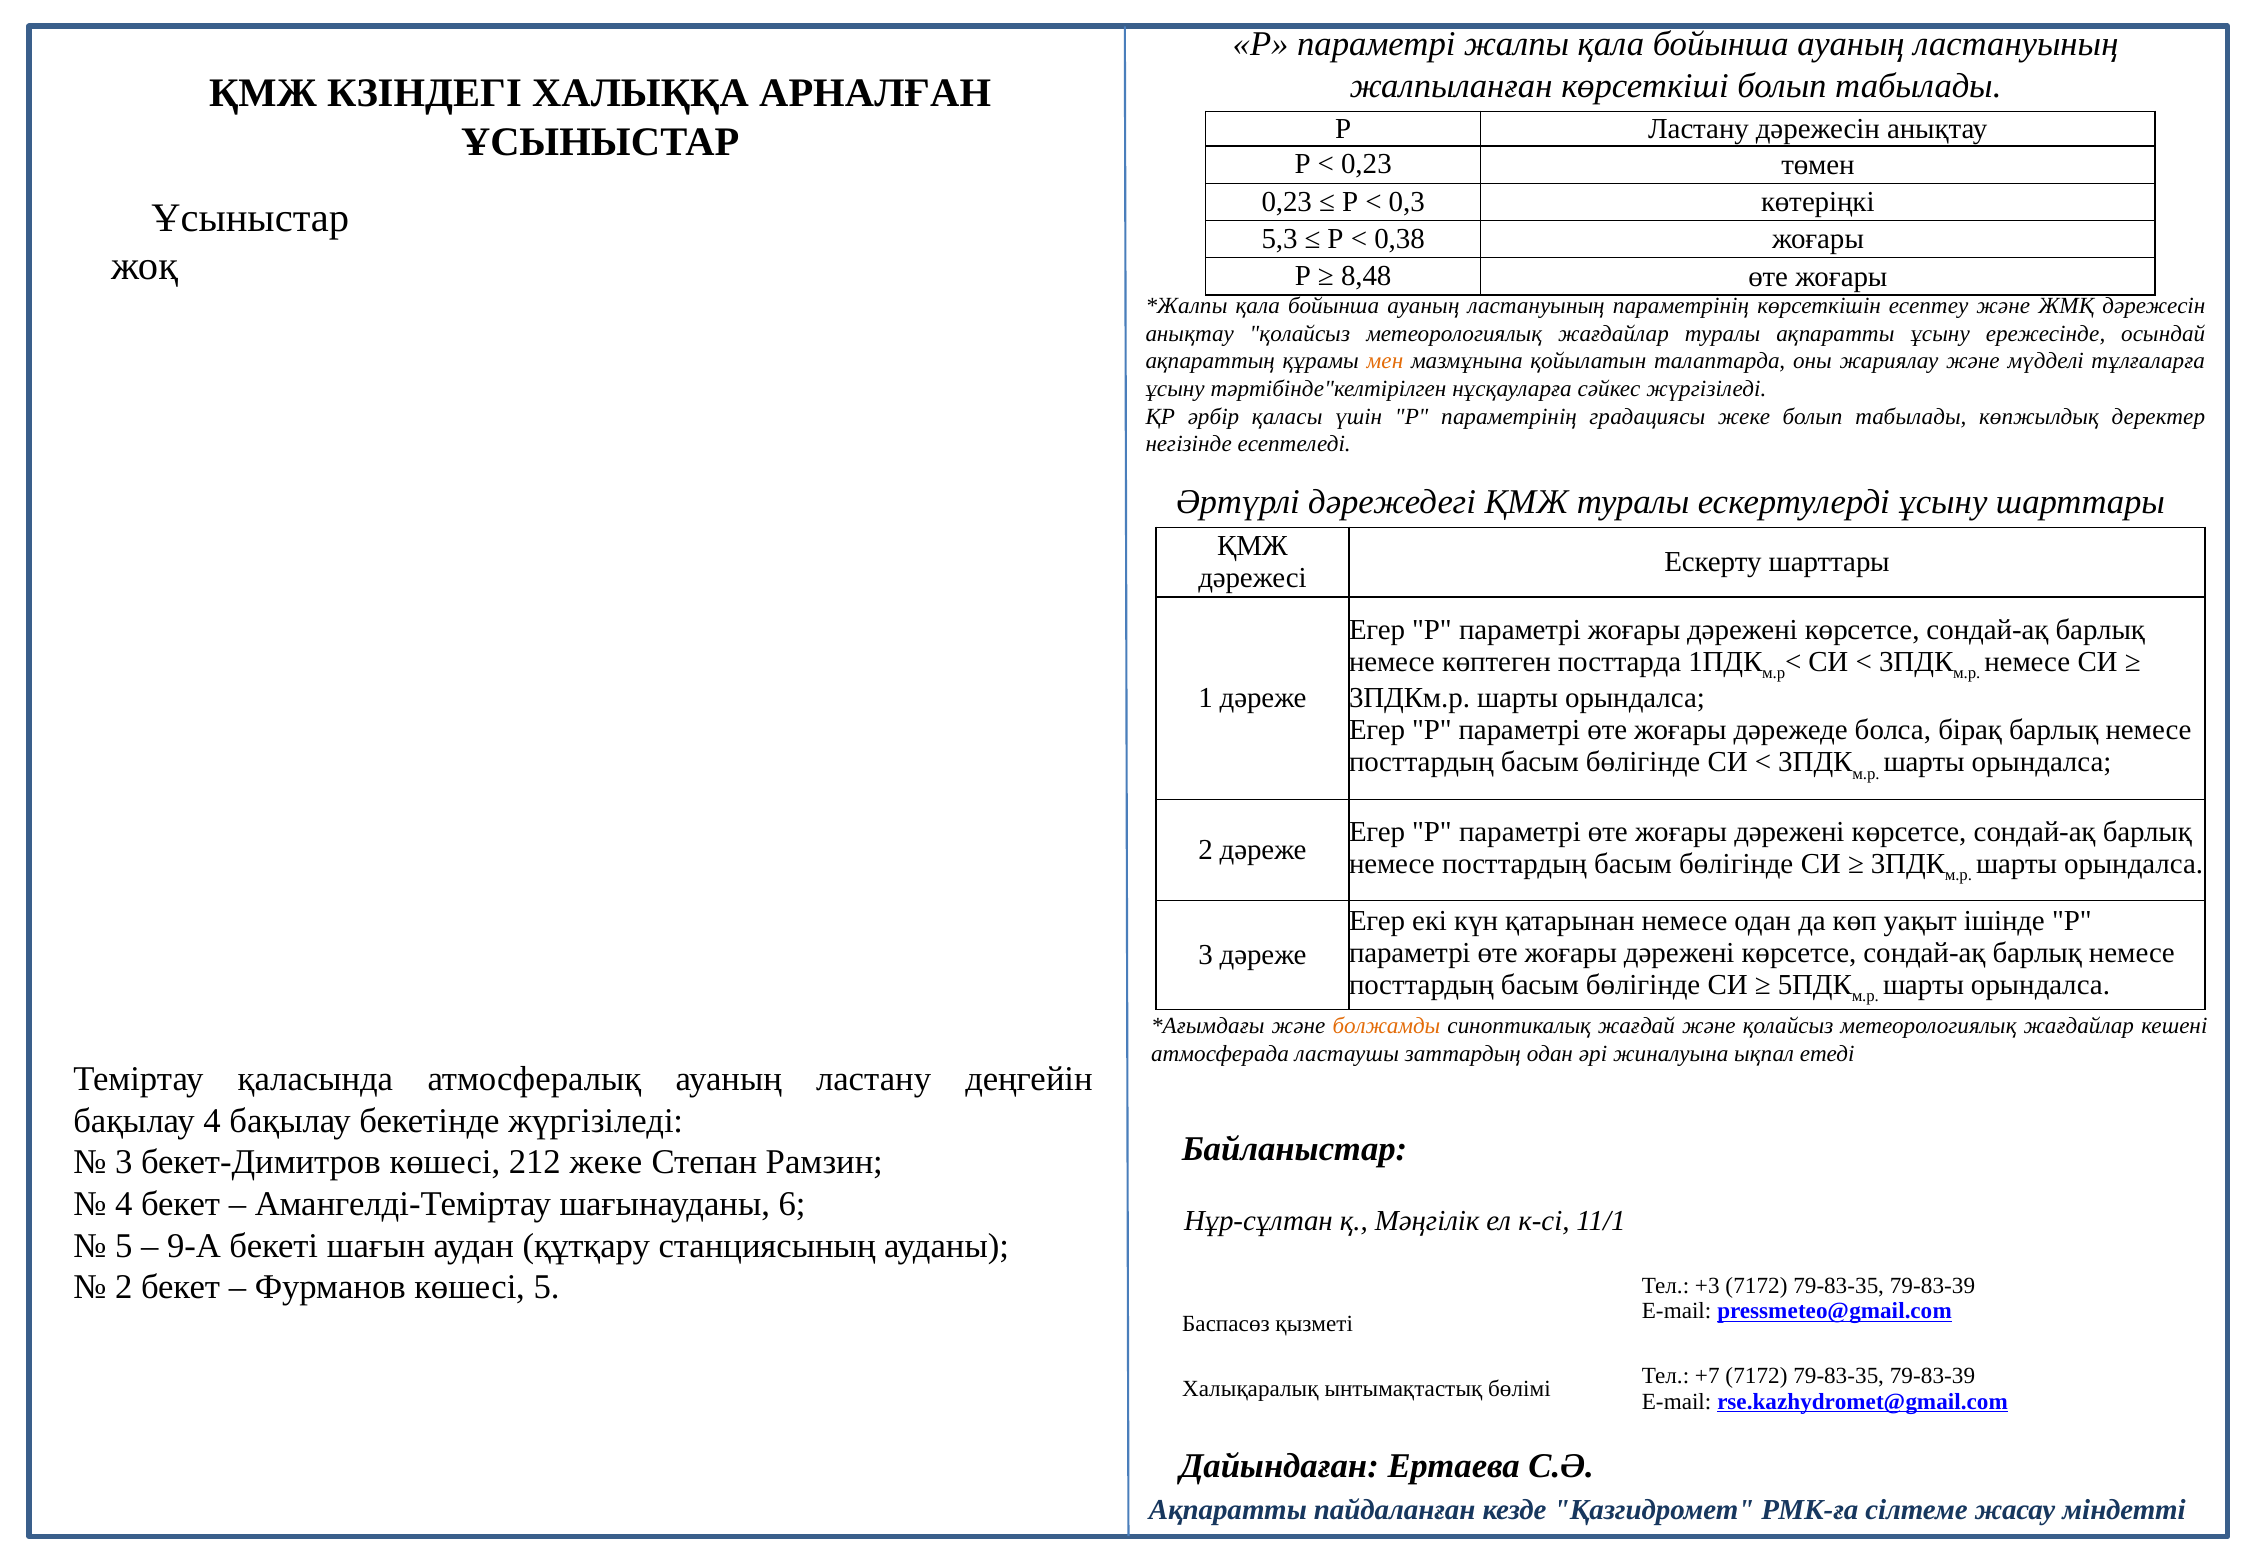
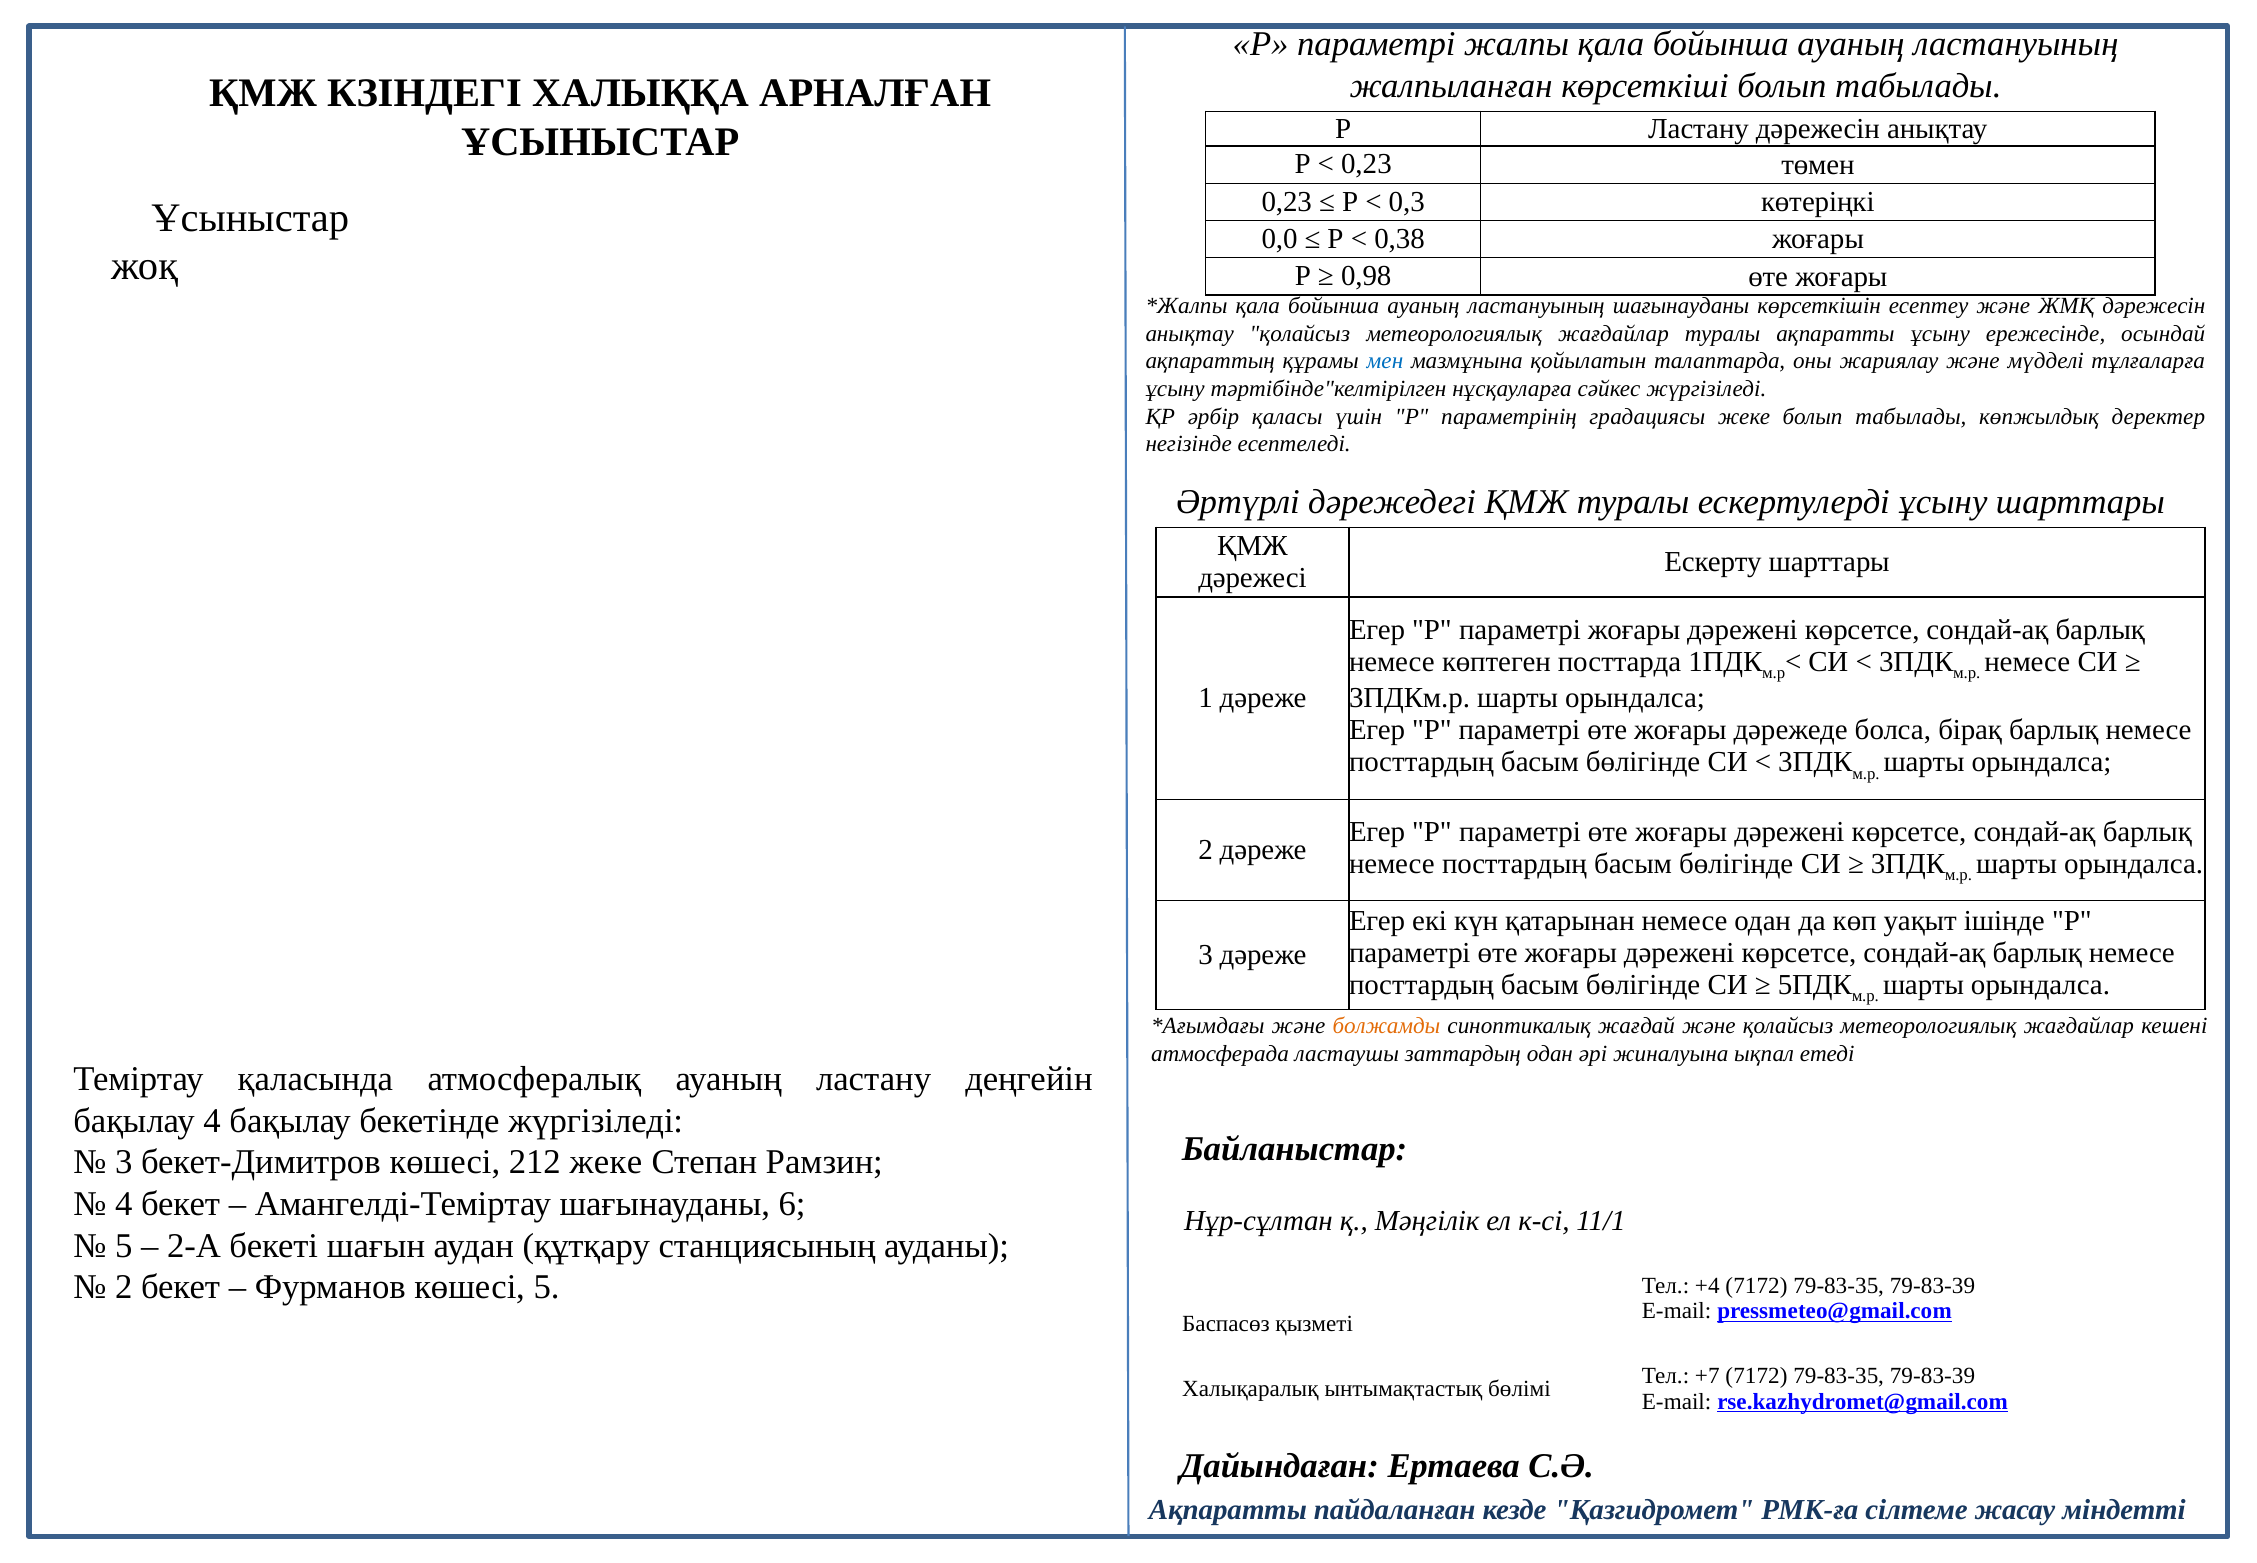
5,3: 5,3 -> 0,0
8,48: 8,48 -> 0,98
ластануының параметрінің: параметрінің -> шағынауданы
мен colour: orange -> blue
9-А: 9-А -> 2-А
+3: +3 -> +4
